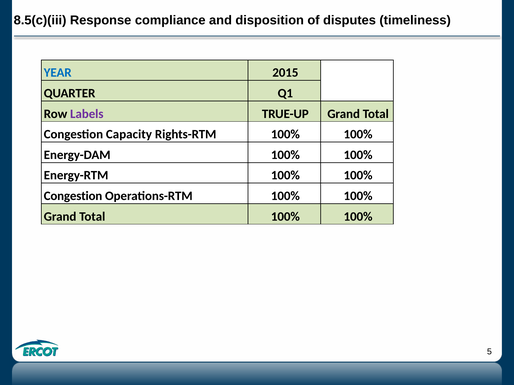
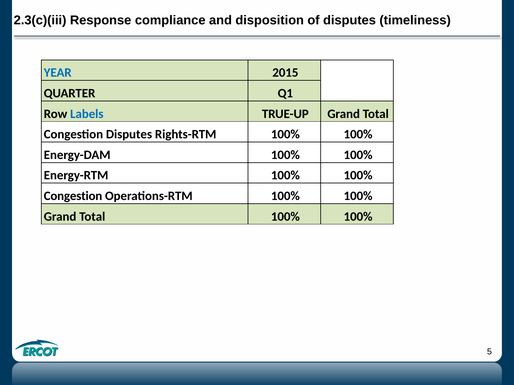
8.5(c)(iii: 8.5(c)(iii -> 2.3(c)(iii
Labels colour: purple -> blue
Congestion Capacity: Capacity -> Disputes
